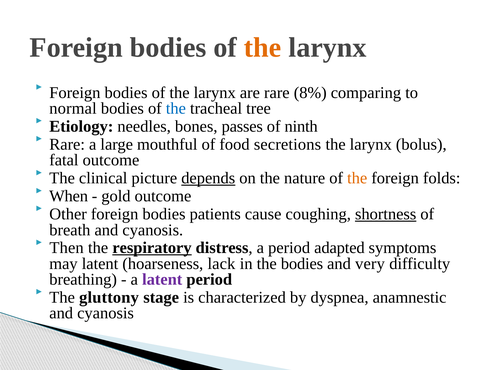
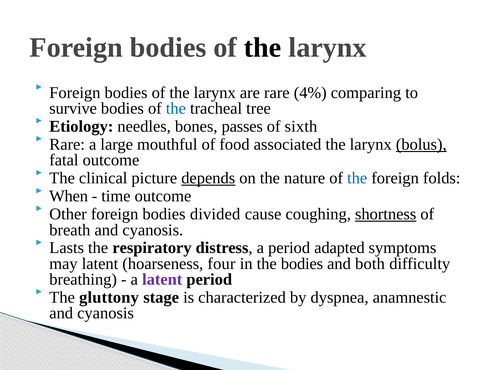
the at (263, 48) colour: orange -> black
8%: 8% -> 4%
normal: normal -> survive
ninth: ninth -> sixth
secretions: secretions -> associated
bolus underline: none -> present
the at (357, 178) colour: orange -> blue
gold: gold -> time
patients: patients -> divided
Then: Then -> Lasts
respiratory underline: present -> none
lack: lack -> four
very: very -> both
